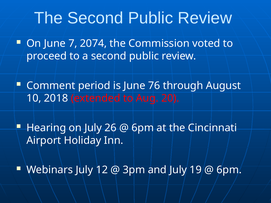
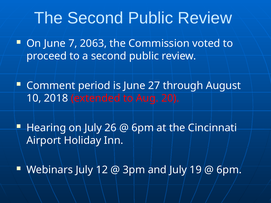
2074: 2074 -> 2063
76: 76 -> 27
